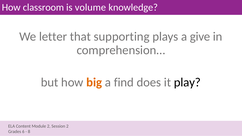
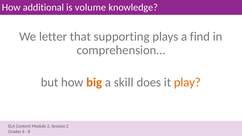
classroom: classroom -> additional
give: give -> find
find: find -> skill
play colour: black -> orange
